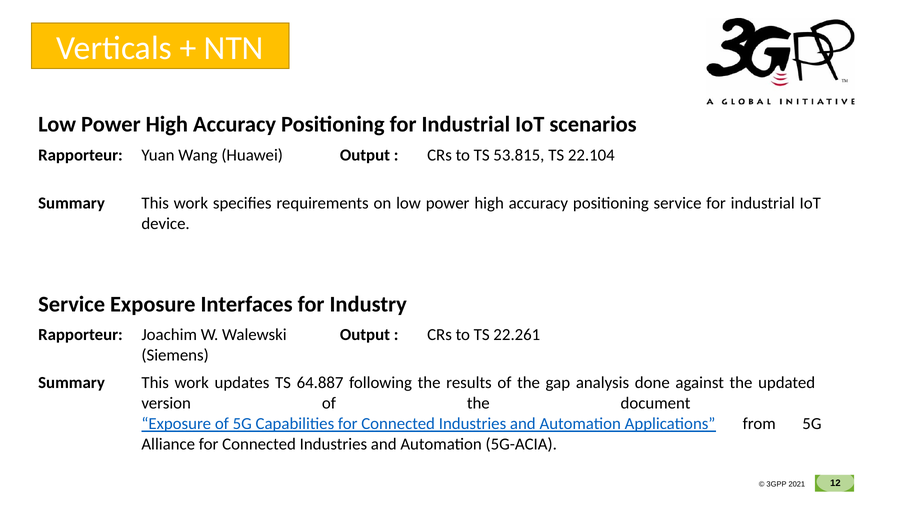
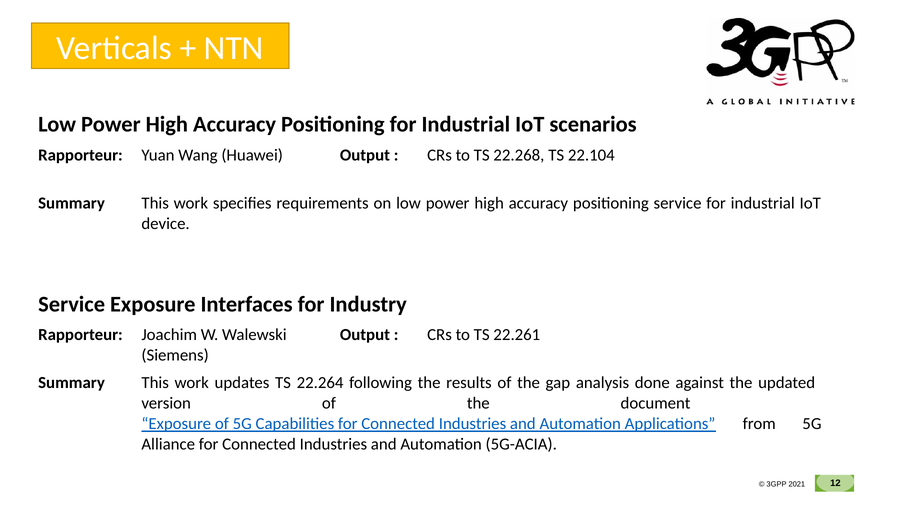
53.815: 53.815 -> 22.268
64.887: 64.887 -> 22.264
